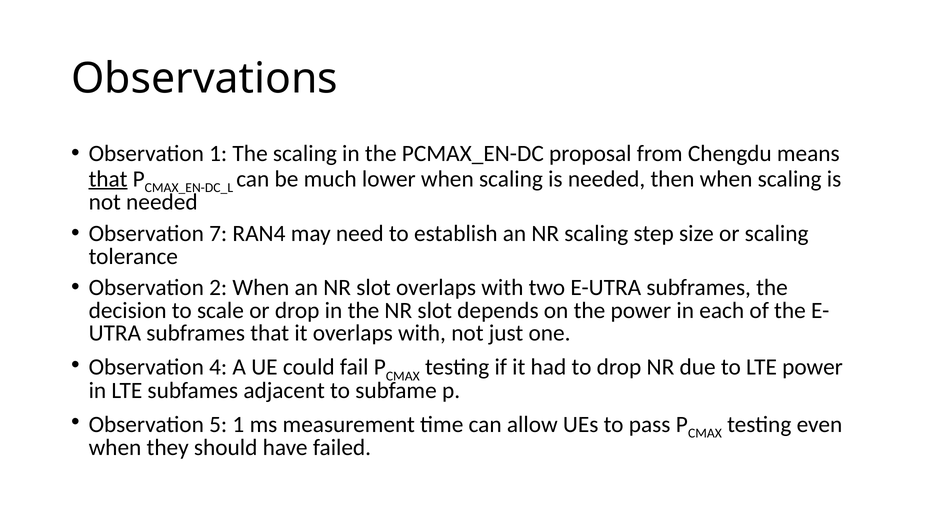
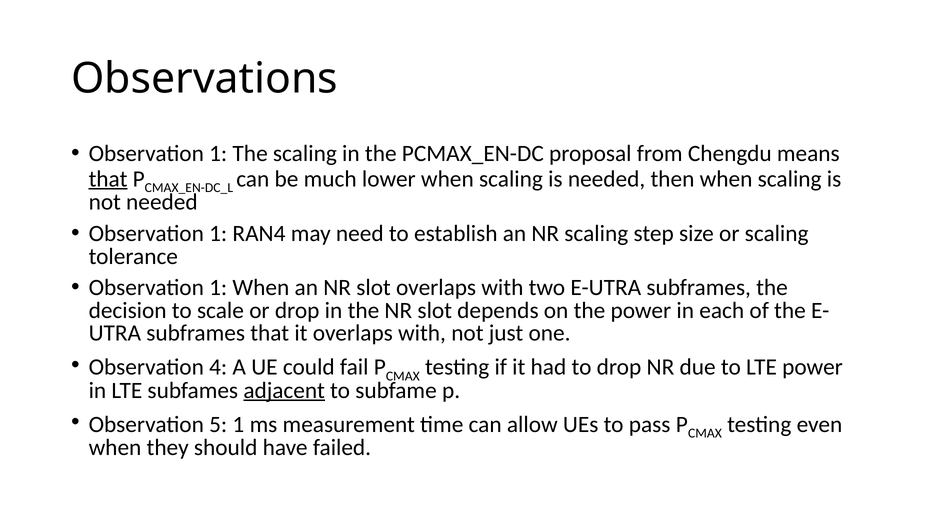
7 at (218, 234): 7 -> 1
2 at (218, 288): 2 -> 1
adjacent underline: none -> present
